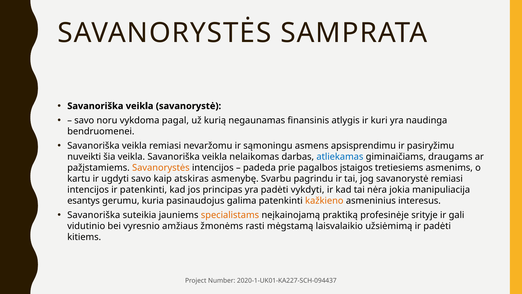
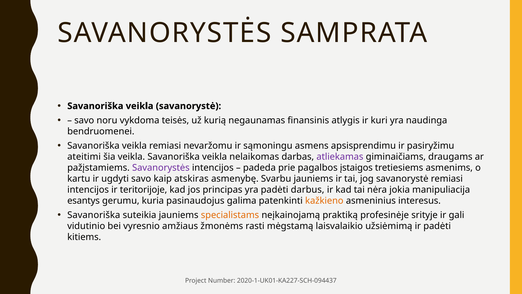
pagal: pagal -> teisės
nuveikti: nuveikti -> ateitimi
atliekamas colour: blue -> purple
Savanorystės at (161, 168) colour: orange -> purple
Svarbu pagrindu: pagrindu -> jauniems
ir patenkinti: patenkinti -> teritorijoje
vykdyti: vykdyti -> darbus
